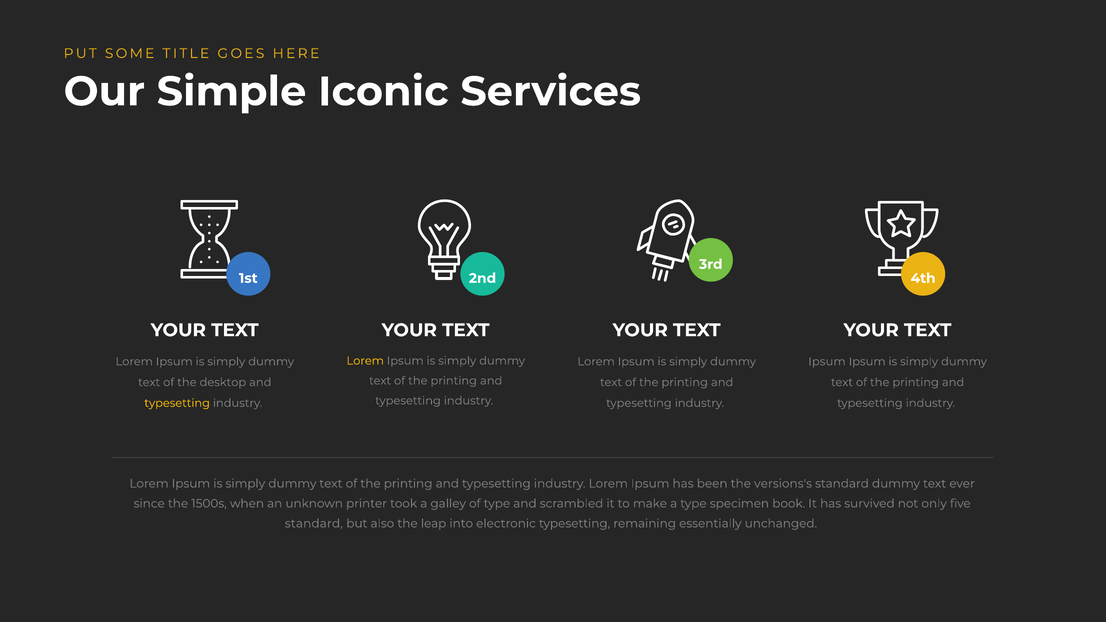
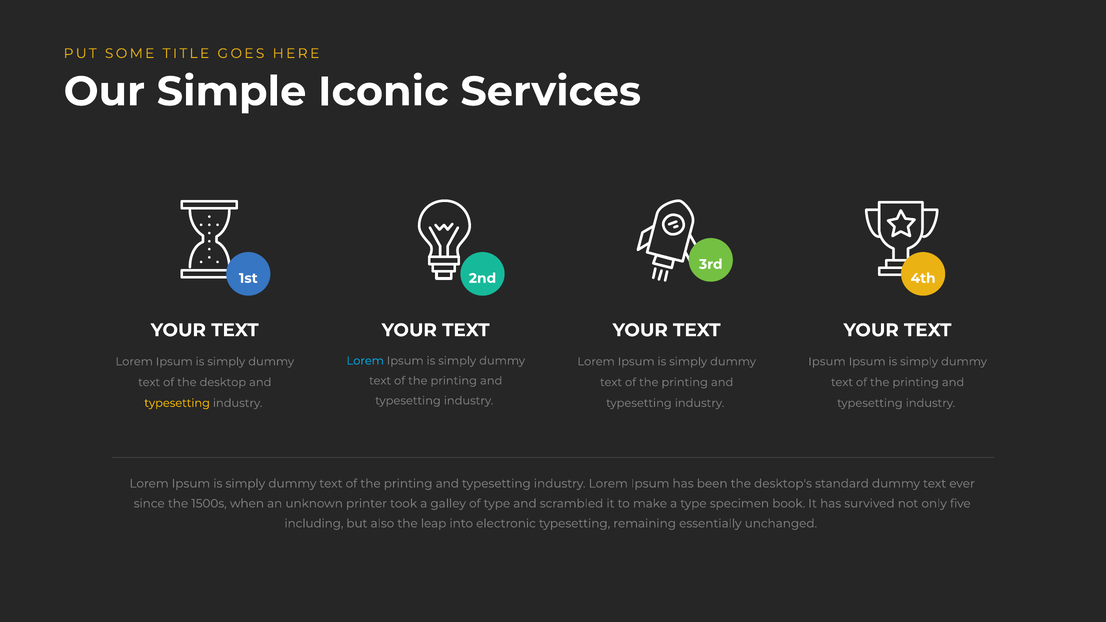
Lorem at (365, 361) colour: yellow -> light blue
versions's: versions's -> desktop's
standard at (314, 524): standard -> including
